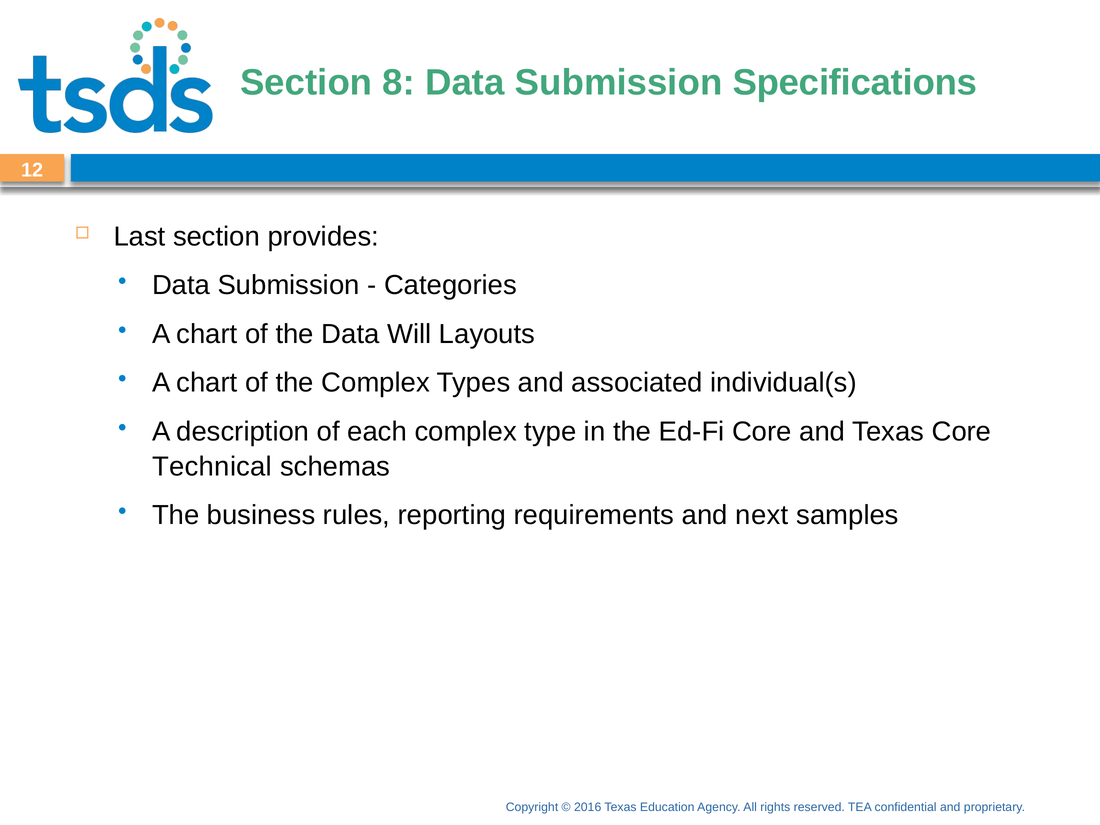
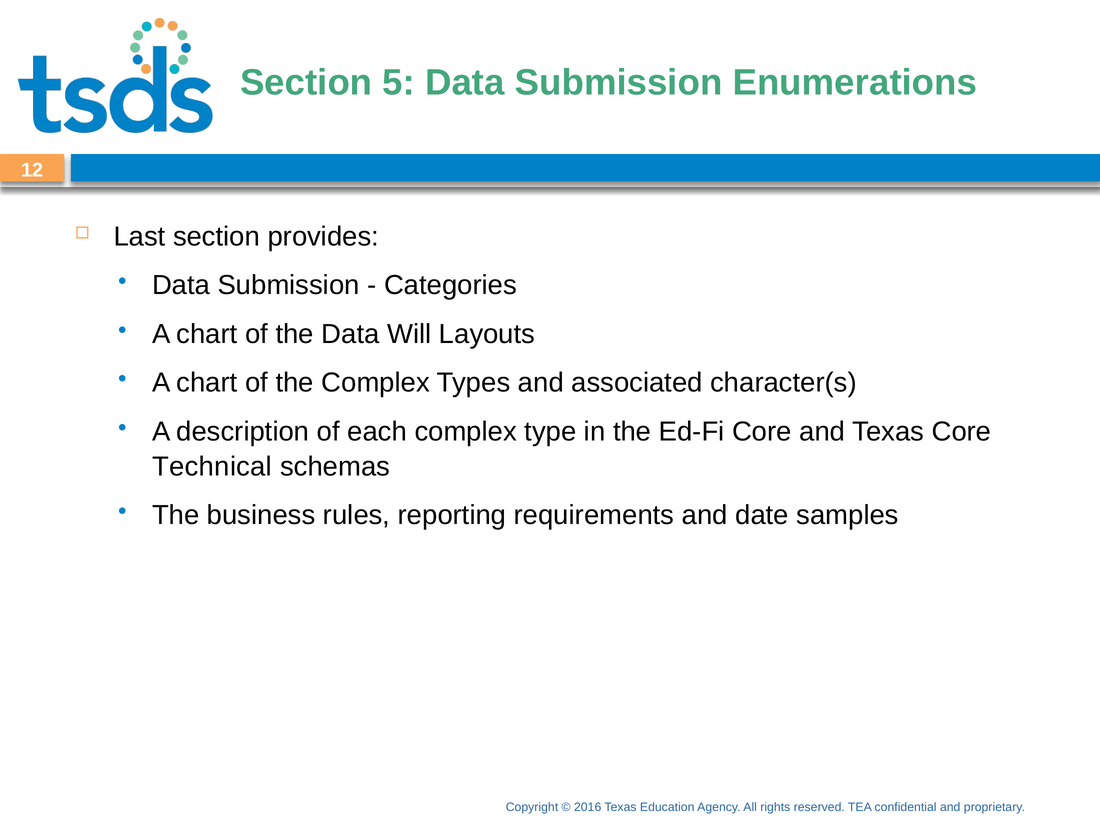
8: 8 -> 5
Specifications: Specifications -> Enumerations
individual(s: individual(s -> character(s
next: next -> date
